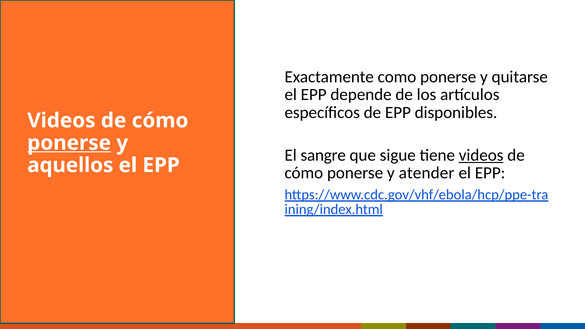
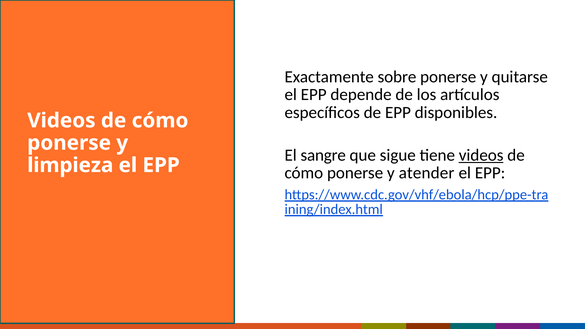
como: como -> sobre
ponerse at (69, 143) underline: present -> none
aquellos: aquellos -> limpieza
